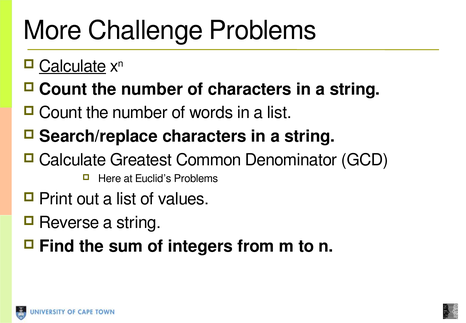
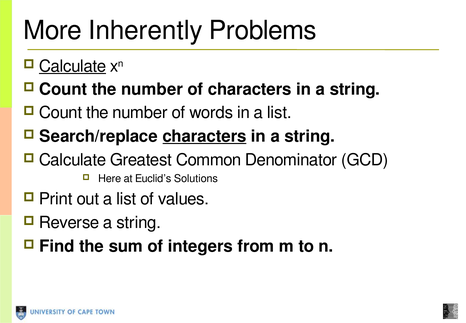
Challenge: Challenge -> Inherently
characters at (204, 136) underline: none -> present
Euclid’s Problems: Problems -> Solutions
